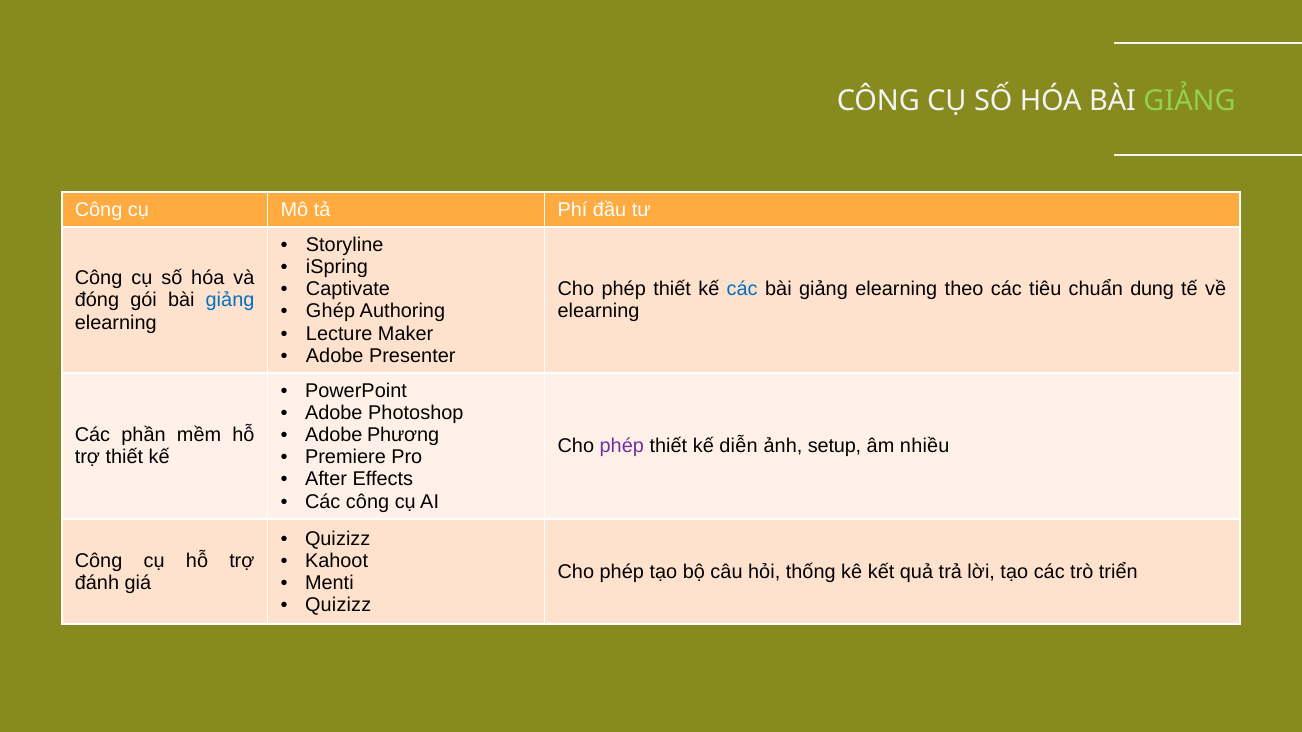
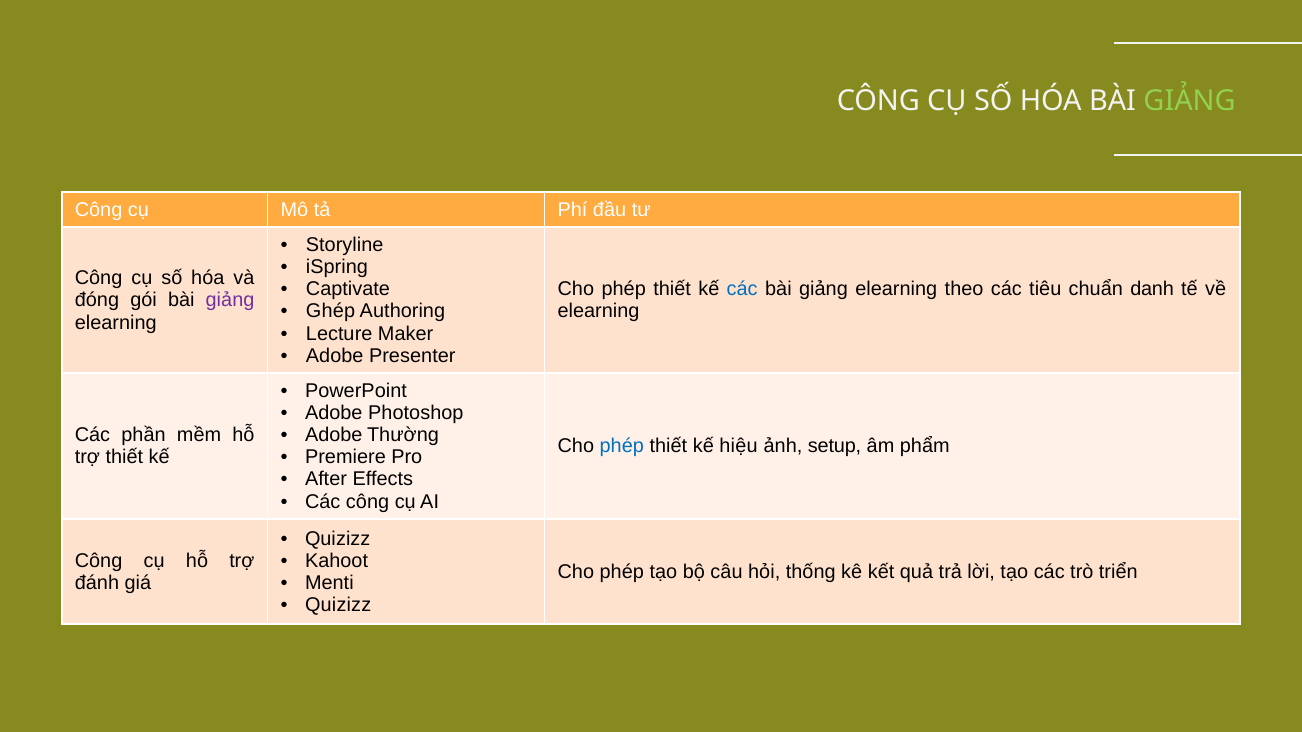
dung: dung -> danh
giảng at (230, 301) colour: blue -> purple
Phương: Phương -> Thường
phép at (622, 446) colour: purple -> blue
diễn: diễn -> hiệu
nhiều: nhiều -> phẩm
